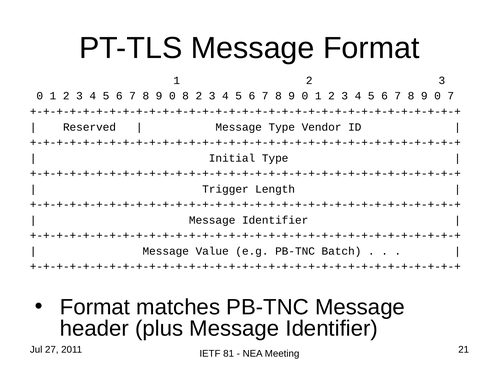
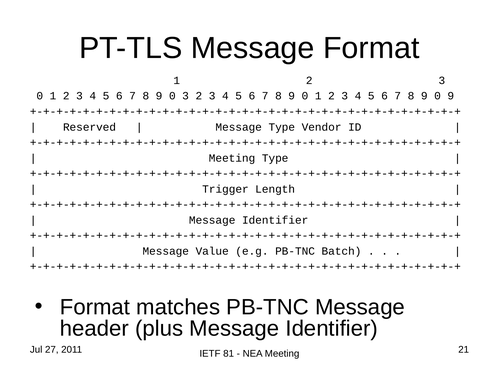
0 8: 8 -> 3
0 7: 7 -> 9
Initial at (232, 158): Initial -> Meeting
